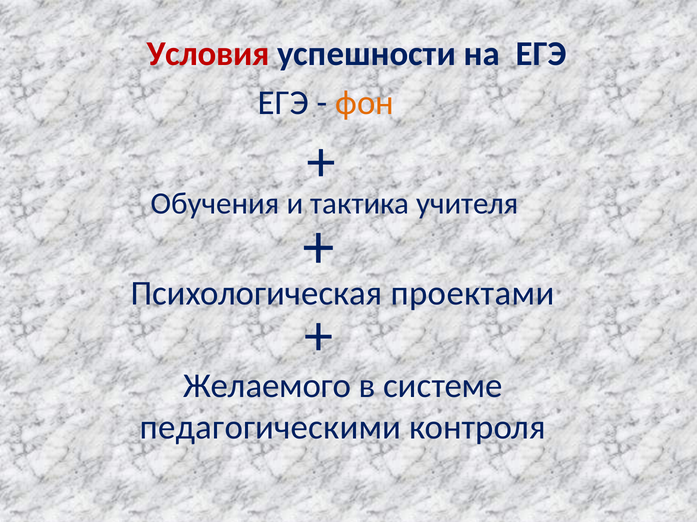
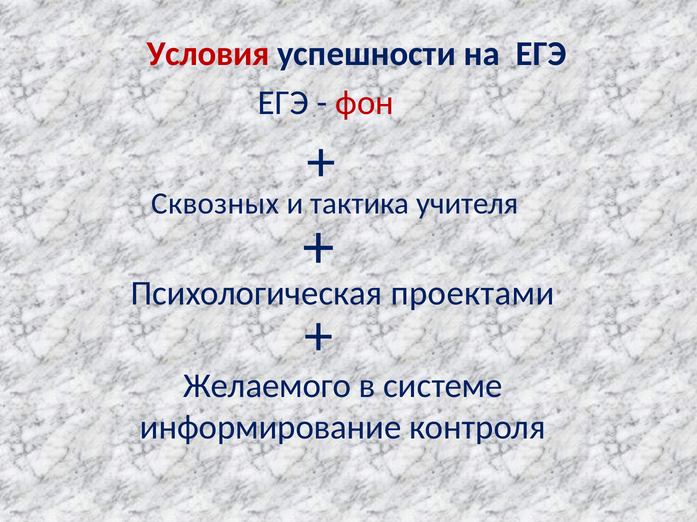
фон colour: orange -> red
Обучения: Обучения -> Сквозных
педагогическими: педагогическими -> информирование
